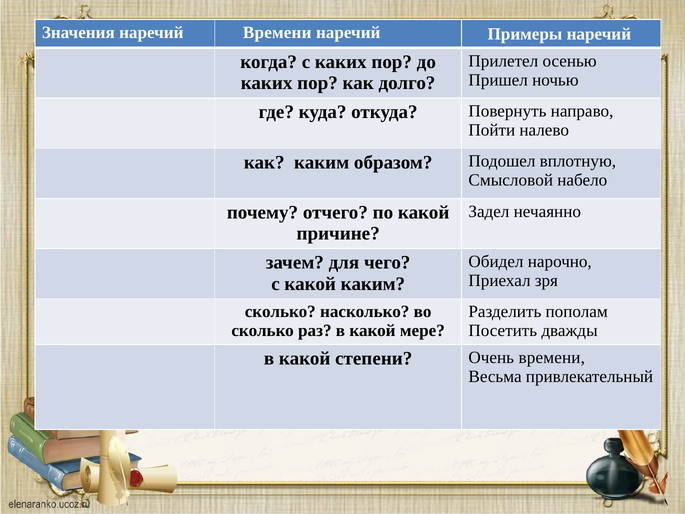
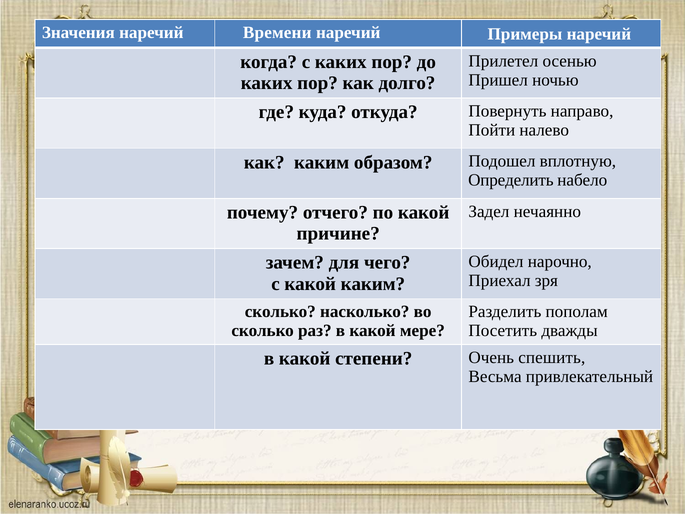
Смысловой: Смысловой -> Определить
Очень времени: времени -> спешить
